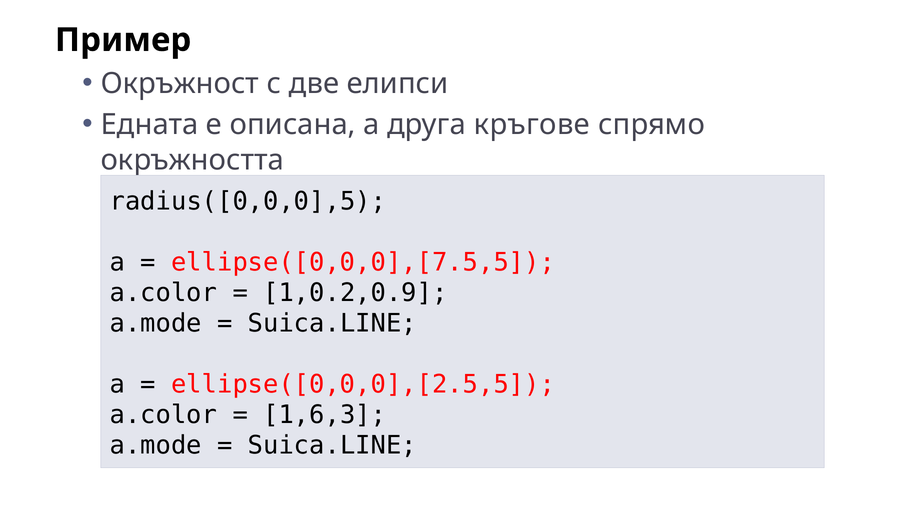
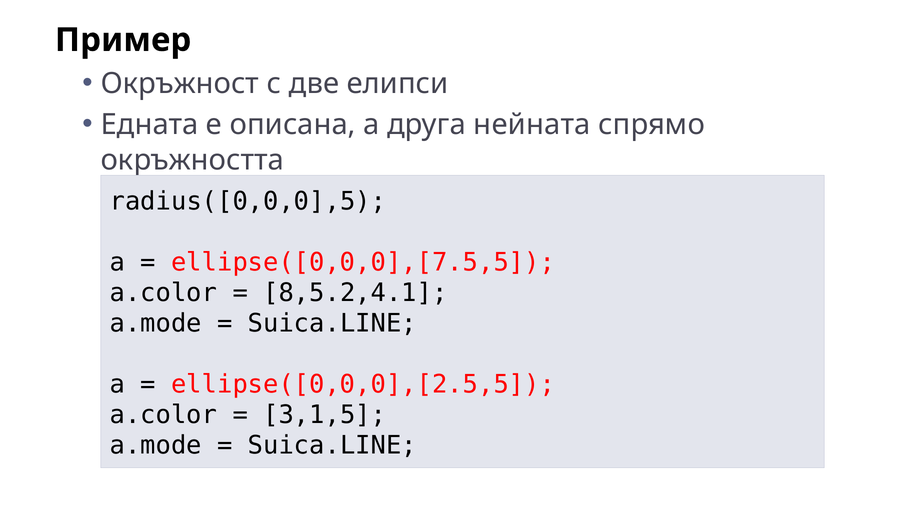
кръгове: кръгове -> нейната
1,0.2,0.9: 1,0.2,0.9 -> 8,5.2,4.1
1,6,3: 1,6,3 -> 3,1,5
